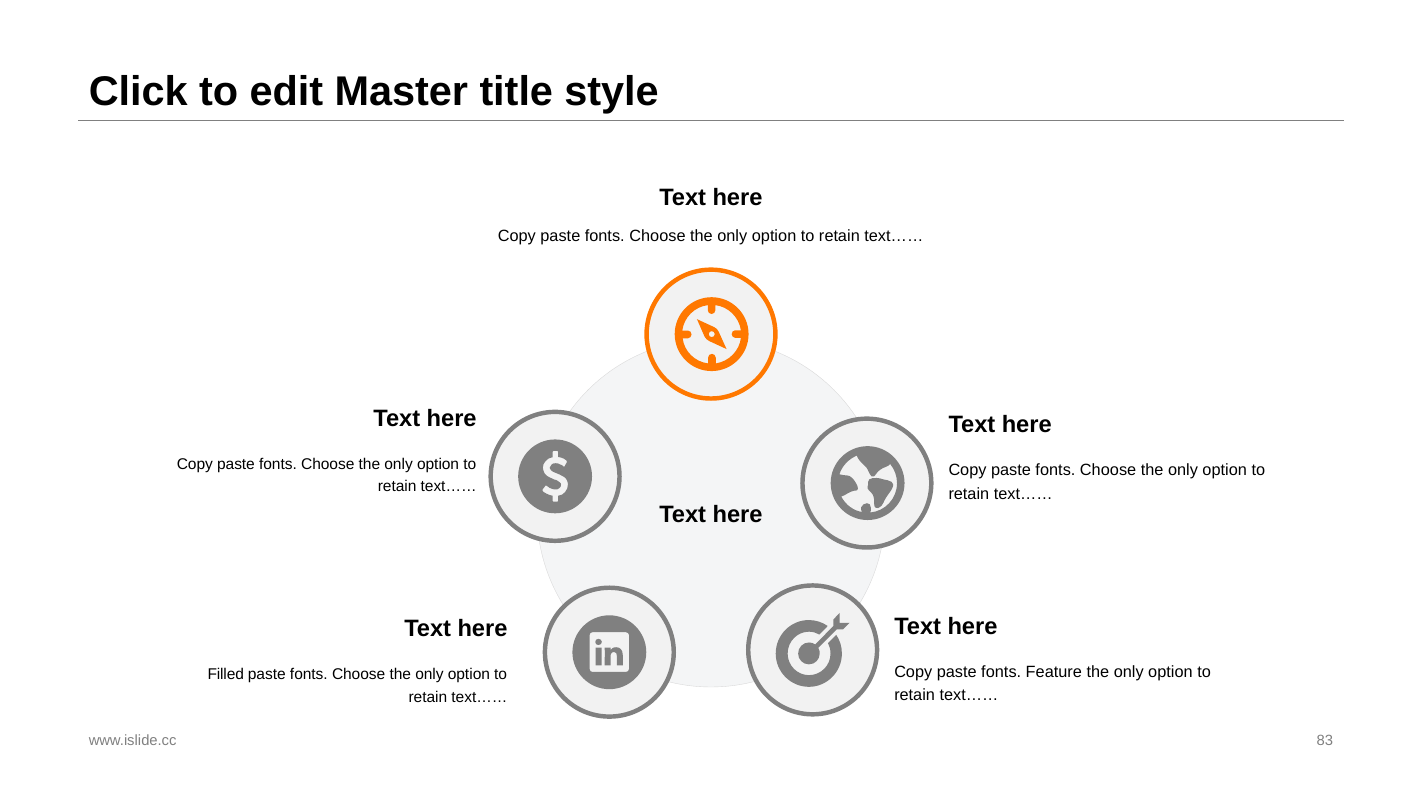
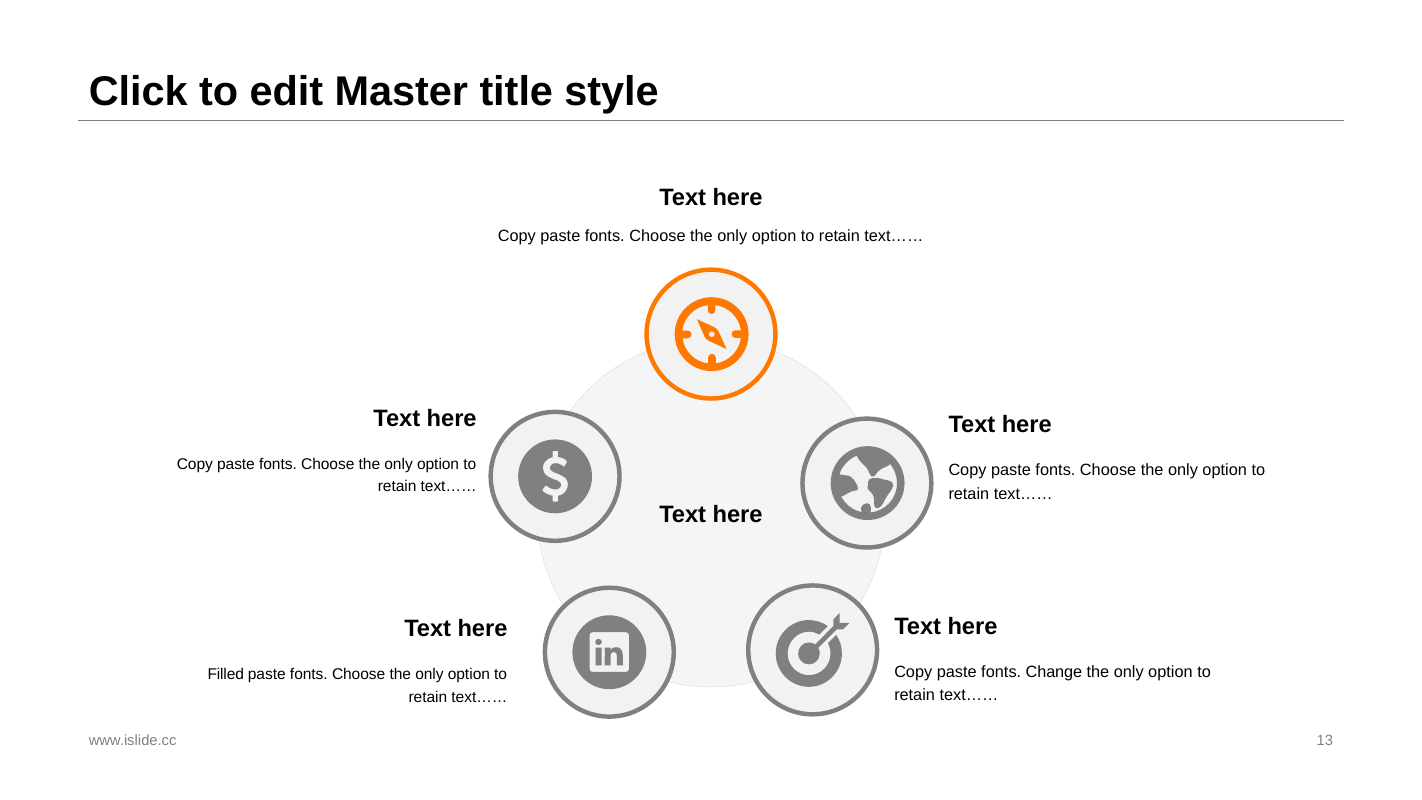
Feature: Feature -> Change
83: 83 -> 13
